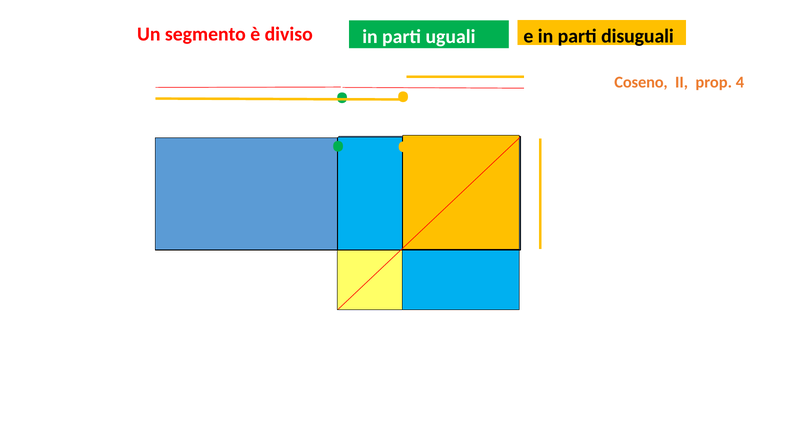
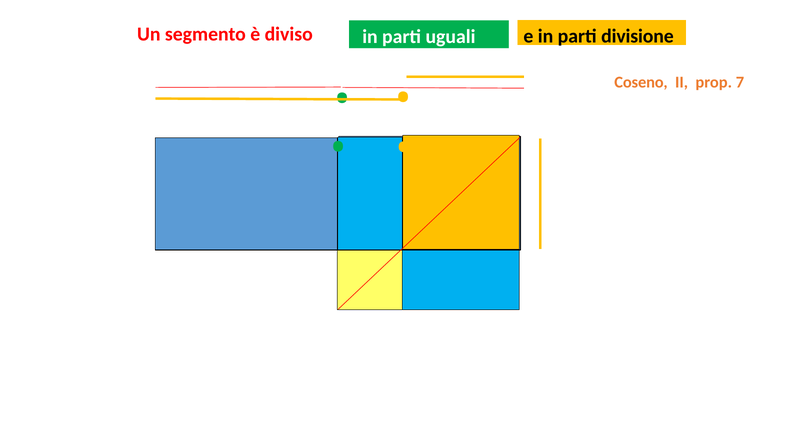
disuguali: disuguali -> divisione
4: 4 -> 7
